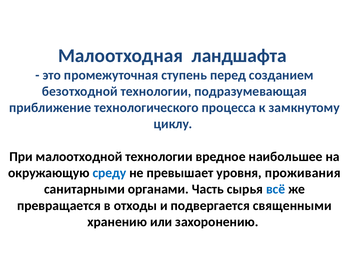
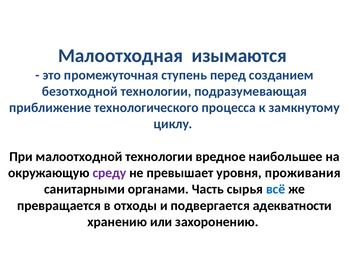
ландшафта: ландшафта -> изымаются
среду colour: blue -> purple
священными: священными -> адекватности
